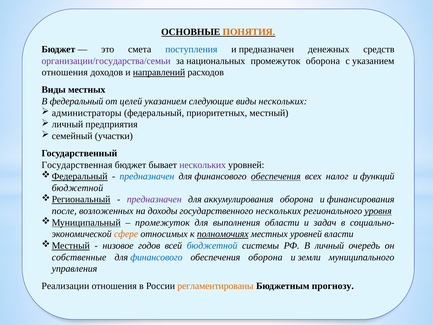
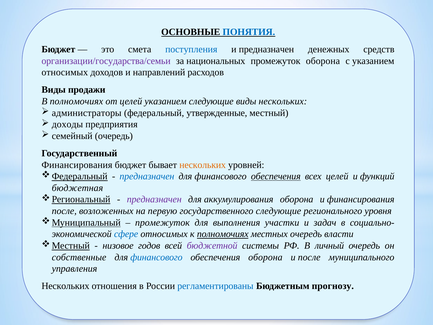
ПОНЯТИЯ colour: orange -> blue
отношения at (65, 72): отношения -> относимых
направлений underline: present -> none
Виды местных: местных -> продажи
В федеральный: федеральный -> полномочиях
приоритетных: приоритетных -> утвержденные
личный at (67, 124): личный -> доходы
семейный участки: участки -> очередь
Государственная at (77, 165): Государственная -> Финансирования
нескольких at (203, 165) colour: purple -> orange
всех налог: налог -> целей
бюджетной at (77, 188): бюджетной -> бюджетная
доходы: доходы -> первую
государственного нескольких: нескольких -> следующие
уровня underline: present -> none
области: области -> участки
сфере colour: orange -> blue
местных уровней: уровней -> очередь
бюджетной at (212, 245) colour: blue -> purple
и земли: земли -> после
Реализации at (65, 286): Реализации -> Нескольких
регламентированы colour: orange -> blue
